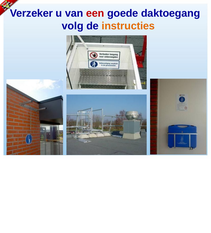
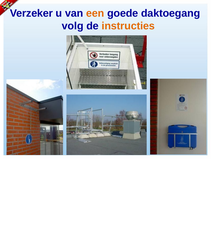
een colour: red -> orange
